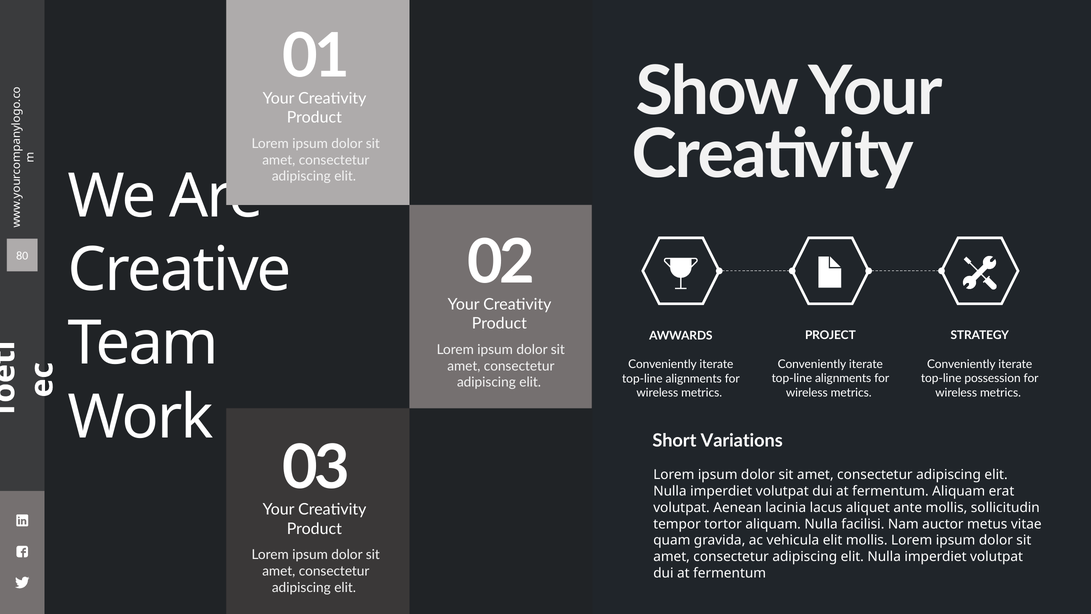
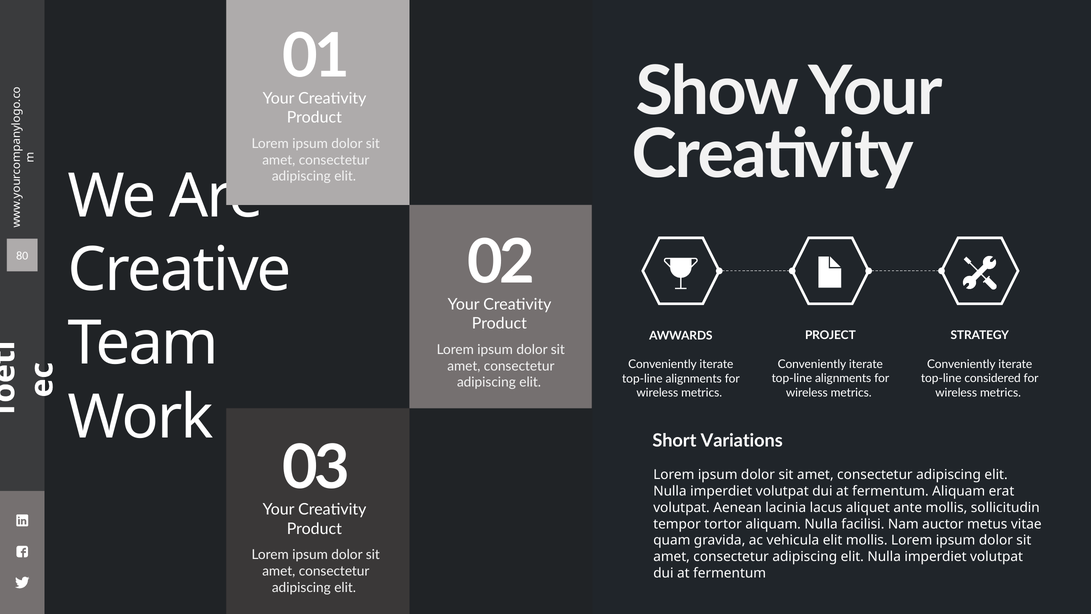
possession: possession -> considered
